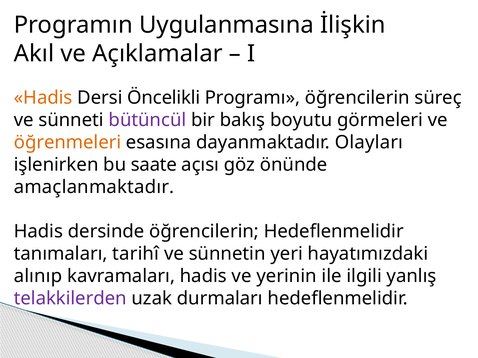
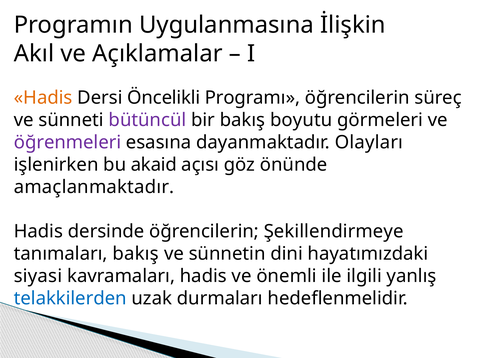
öğrenmeleri colour: orange -> purple
saate: saate -> akaid
öğrencilerin Hedeflenmelidir: Hedeflenmelidir -> Şekillendirmeye
tanımaları tarihî: tarihî -> bakış
yeri: yeri -> dini
alınıp: alınıp -> siyasi
yerinin: yerinin -> önemli
telakkilerden colour: purple -> blue
